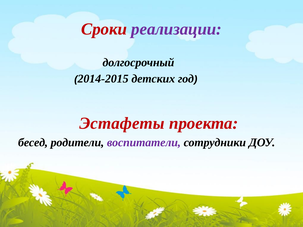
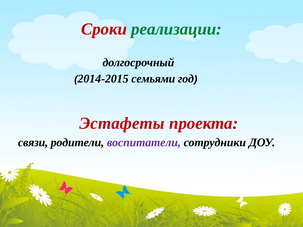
реализации colour: purple -> green
детских: детских -> семьями
бесед: бесед -> связи
